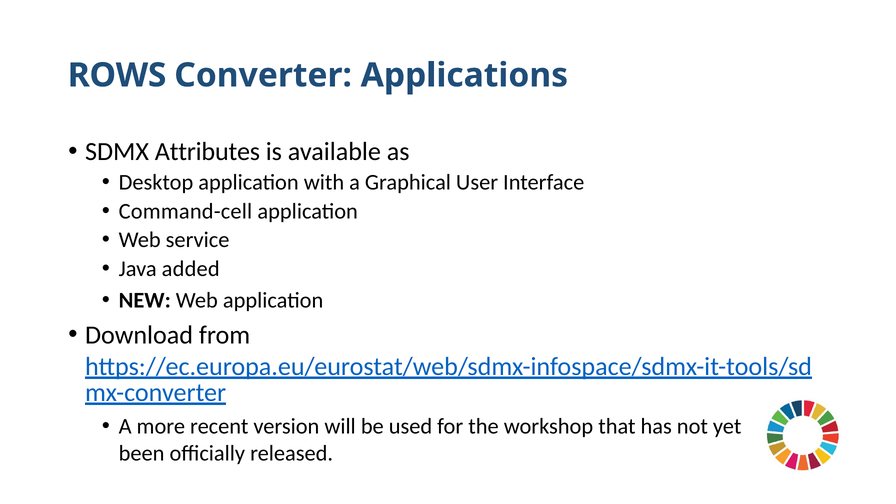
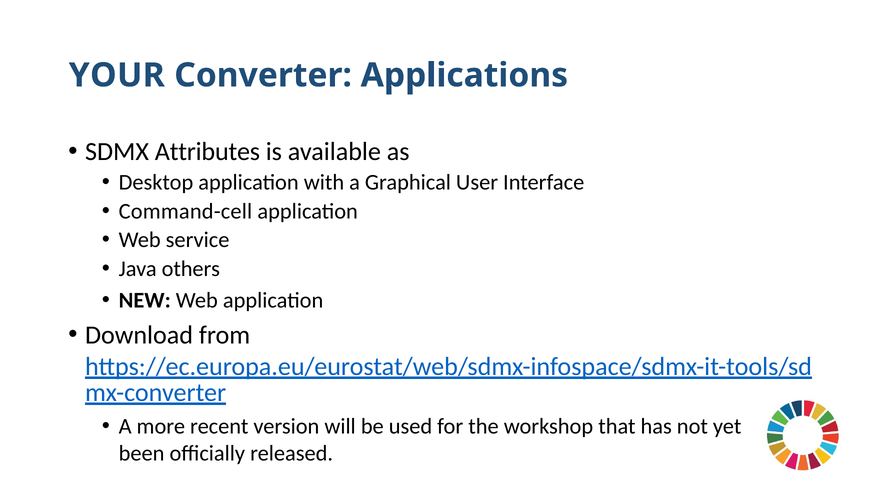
ROWS: ROWS -> YOUR
added: added -> others
